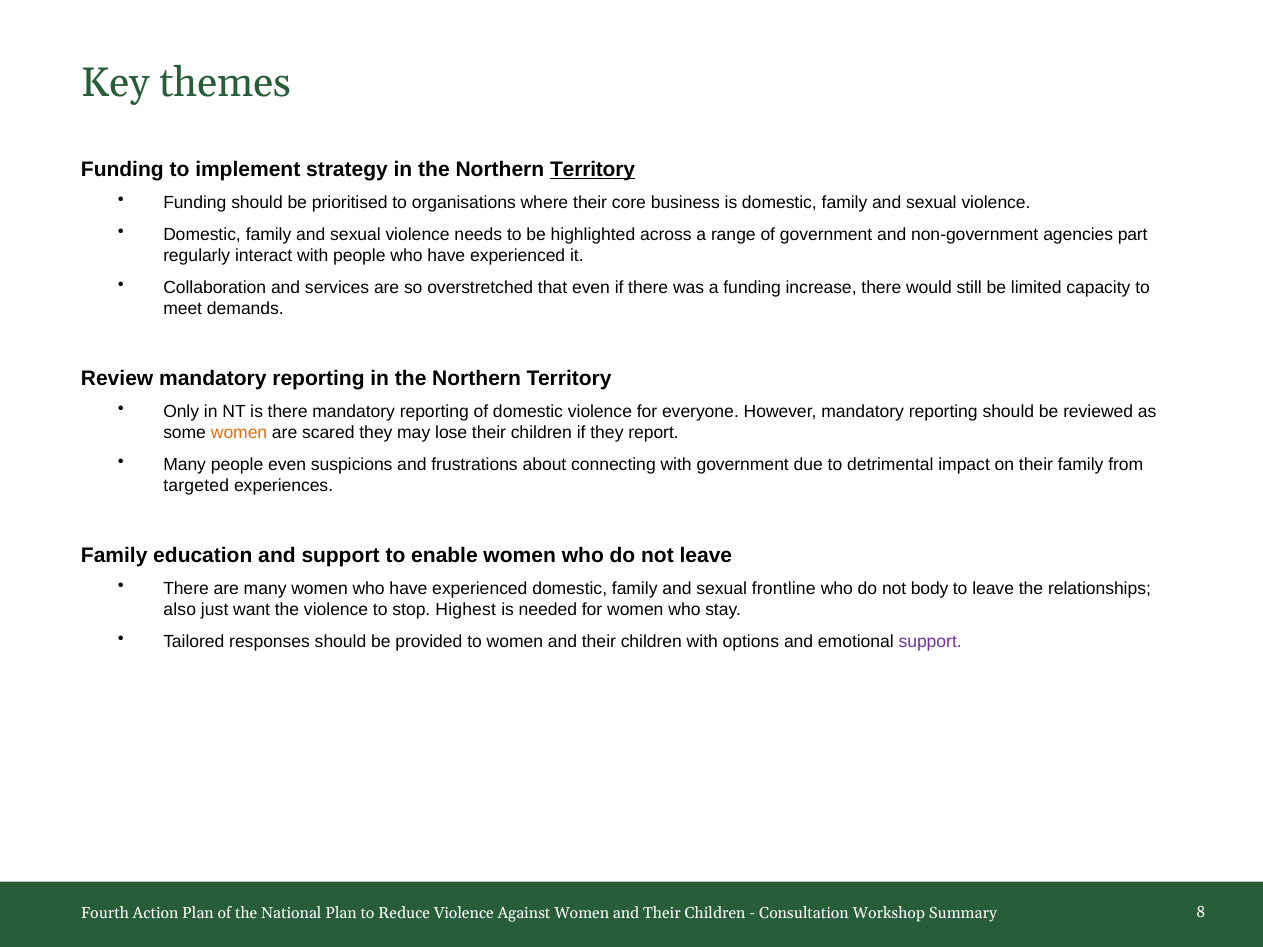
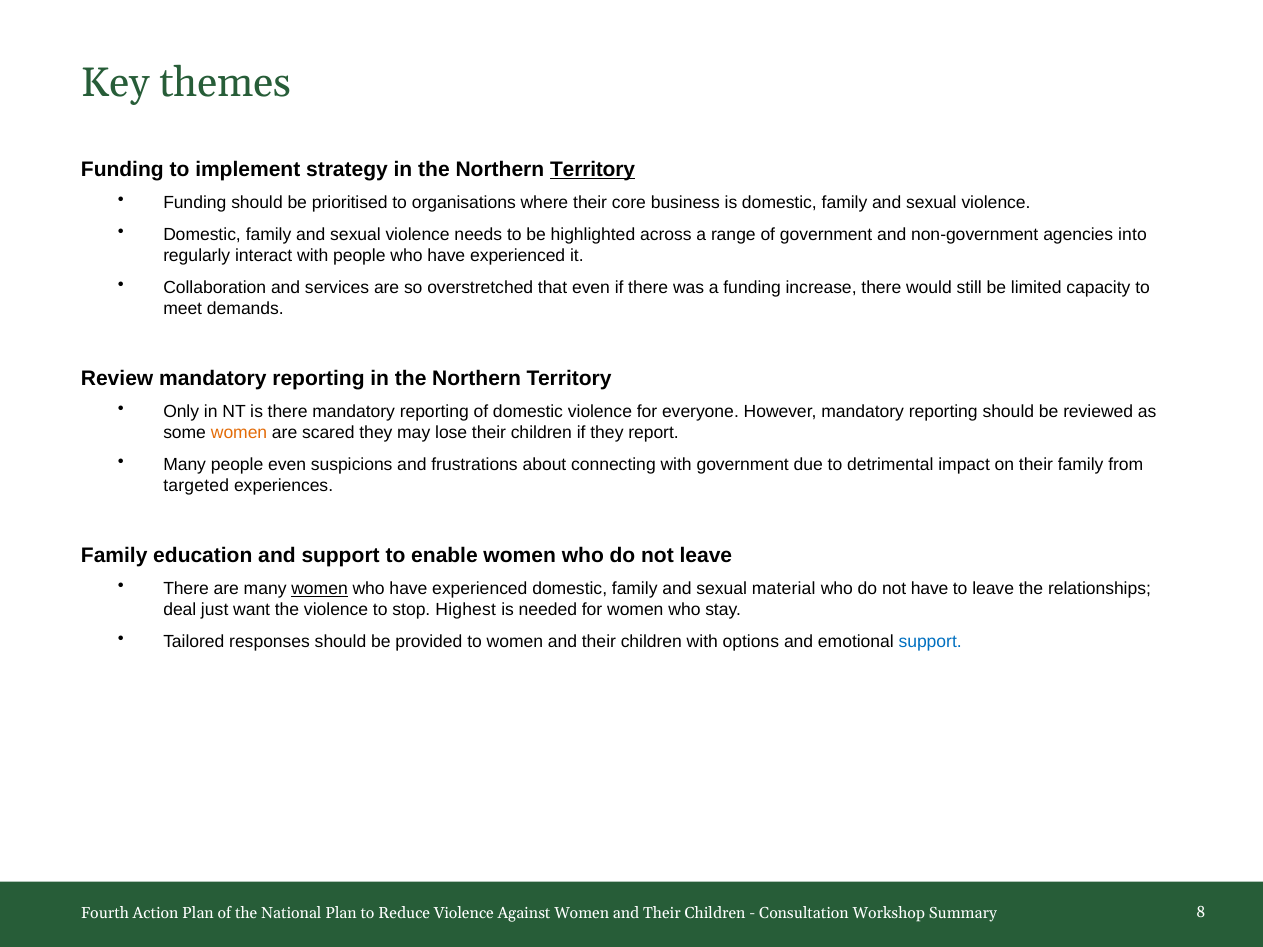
part: part -> into
women at (320, 589) underline: none -> present
frontline: frontline -> material
not body: body -> have
also: also -> deal
support at (930, 641) colour: purple -> blue
